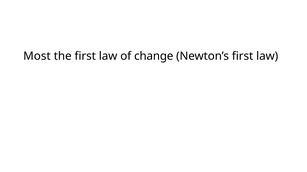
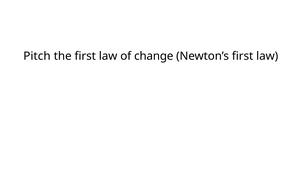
Most: Most -> Pitch
